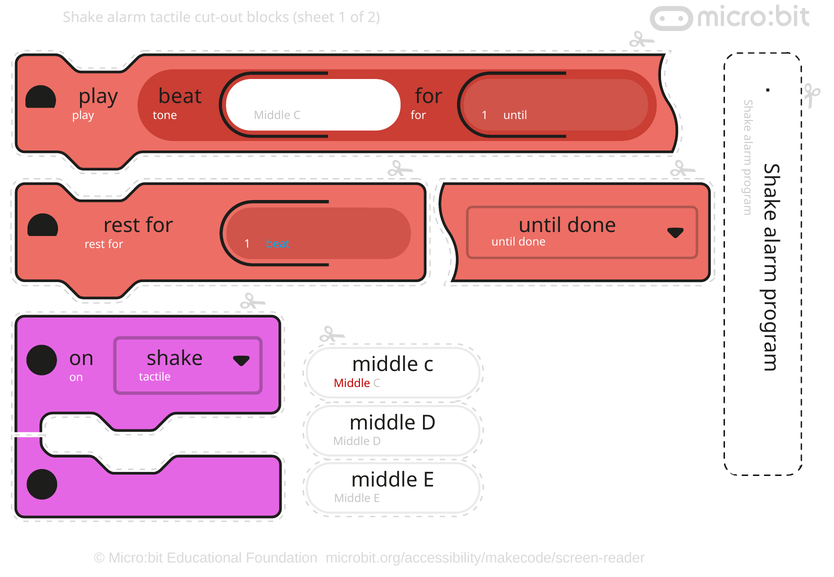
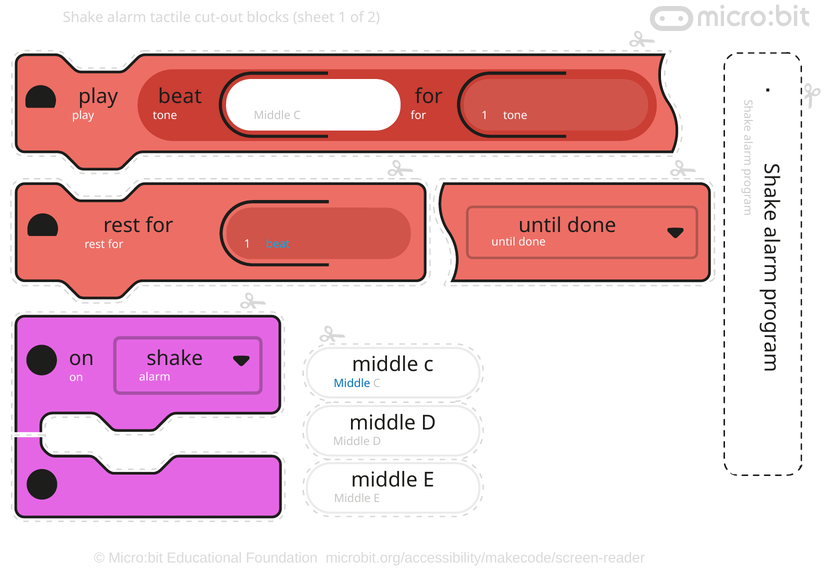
1 until: until -> tone
tactile at (155, 377): tactile -> alarm
Middle at (352, 384) colour: red -> blue
